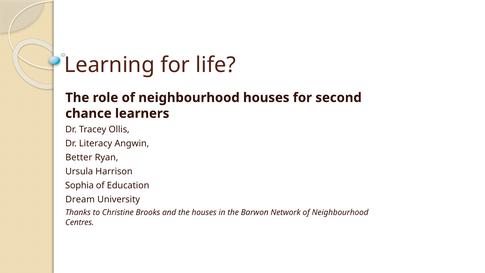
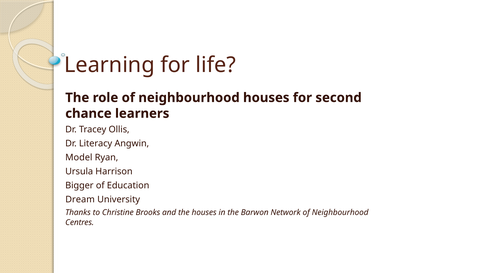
Better: Better -> Model
Sophia: Sophia -> Bigger
